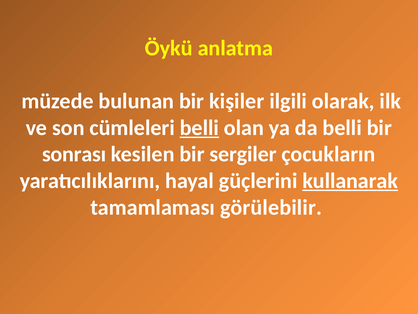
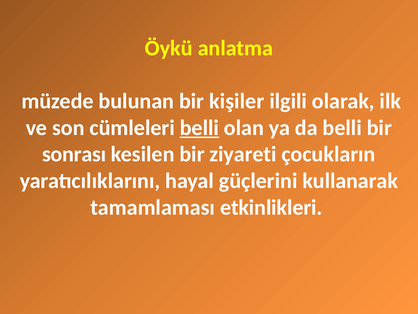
sergiler: sergiler -> ziyareti
kullanarak underline: present -> none
görülebilir: görülebilir -> etkinlikleri
